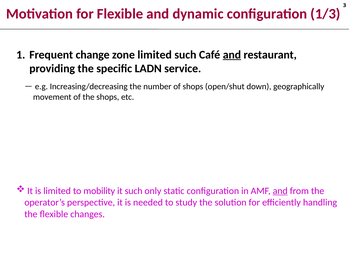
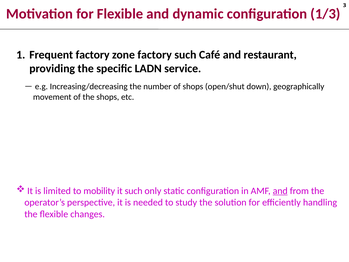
Frequent change: change -> factory
zone limited: limited -> factory
and at (232, 55) underline: present -> none
